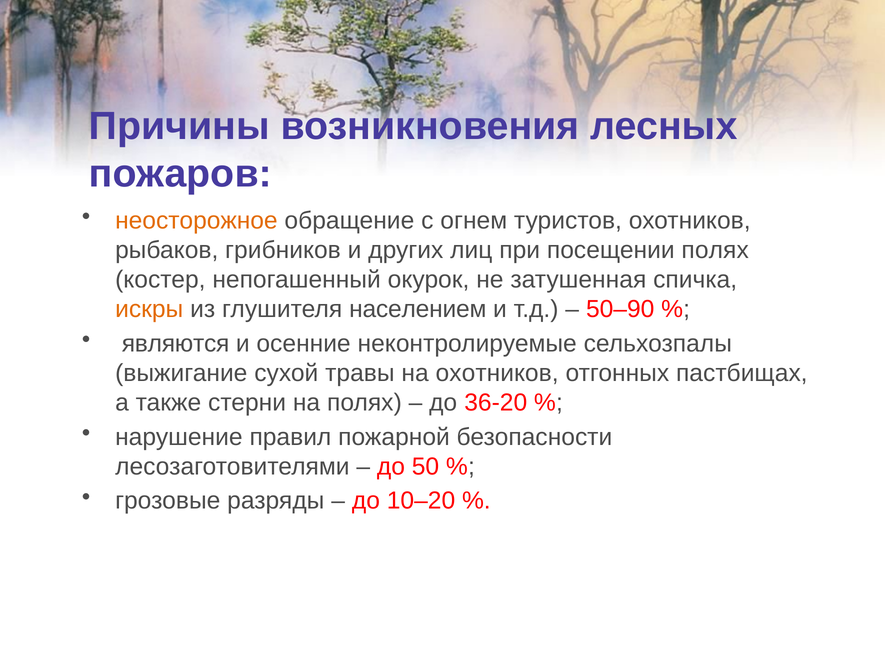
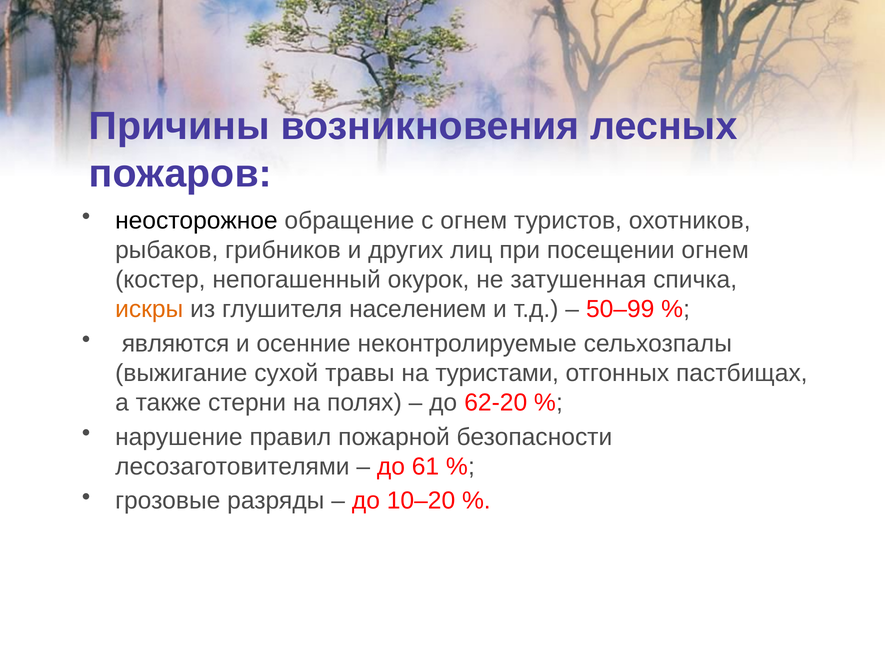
неосторожное colour: orange -> black
посещении полях: полях -> огнем
50–90: 50–90 -> 50–99
на охотников: охотников -> туристами
36-20: 36-20 -> 62-20
50: 50 -> 61
